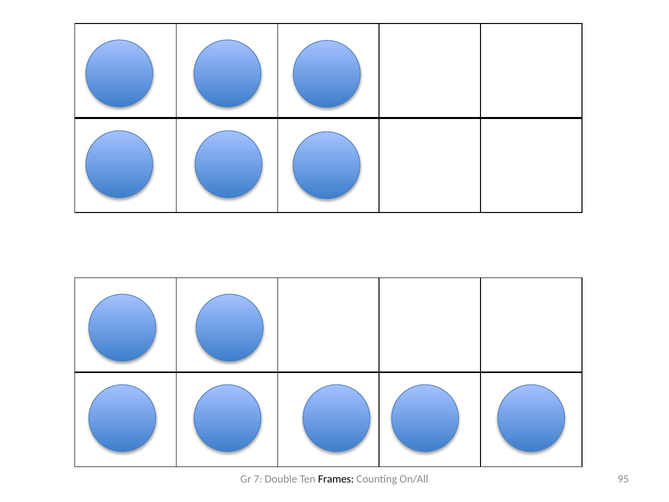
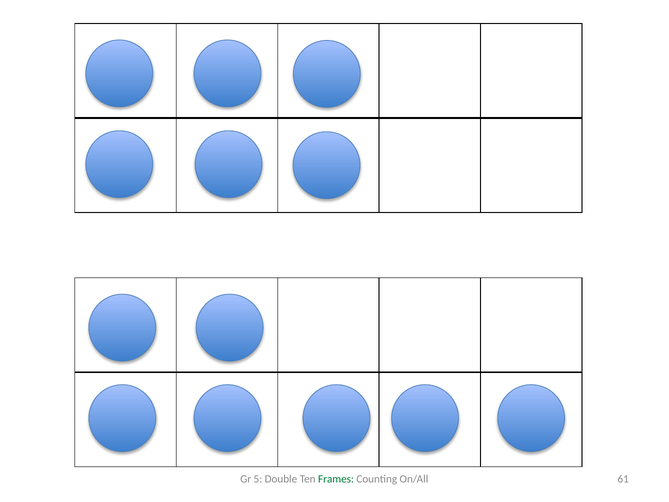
7: 7 -> 5
Frames colour: black -> green
95: 95 -> 61
